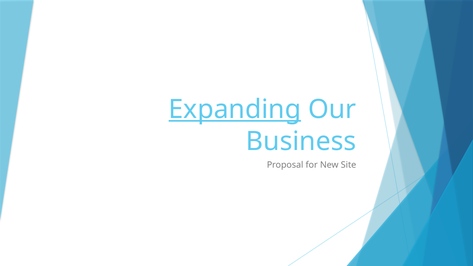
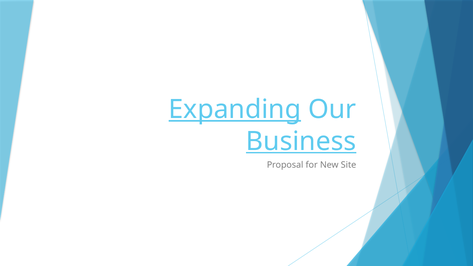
Business underline: none -> present
